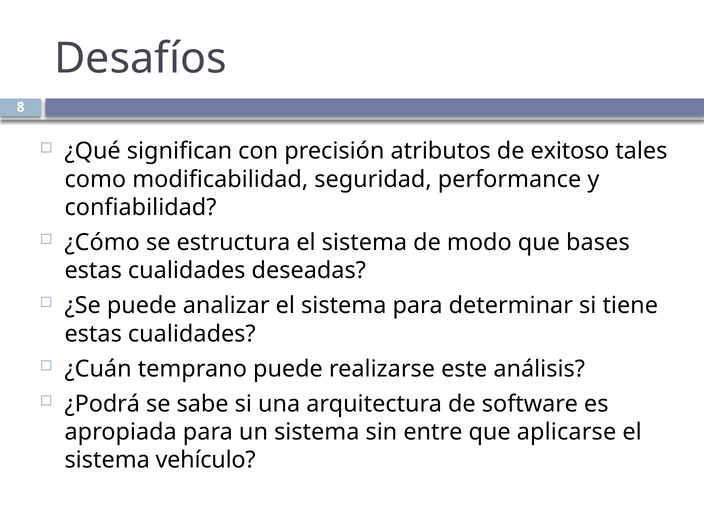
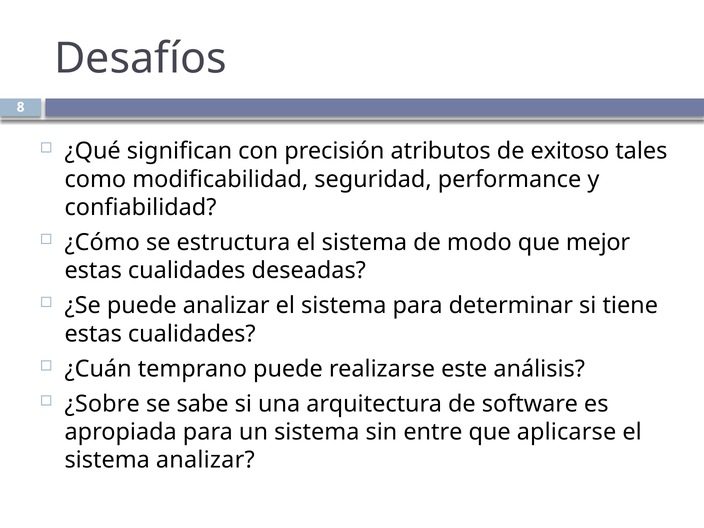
bases: bases -> mejor
¿Podrá: ¿Podrá -> ¿Sobre
sistema vehículo: vehículo -> analizar
